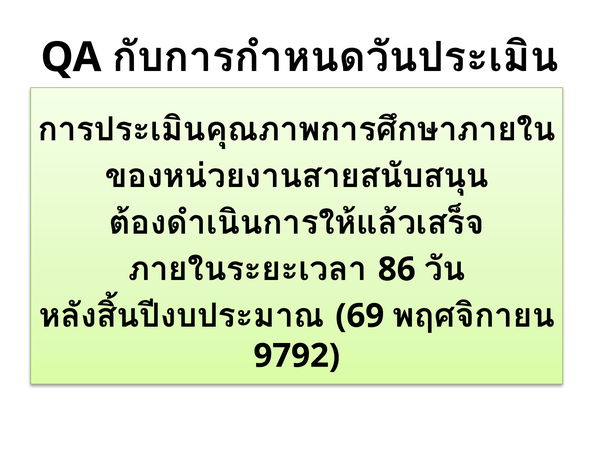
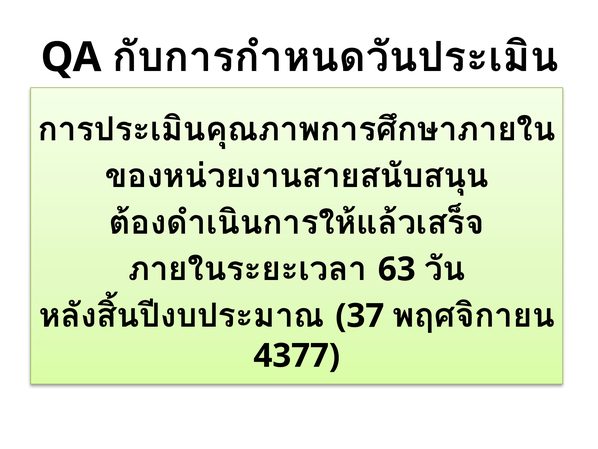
86: 86 -> 63
69: 69 -> 37
9792: 9792 -> 4377
